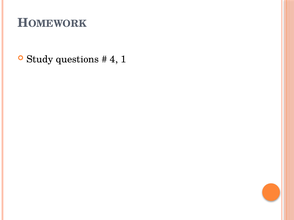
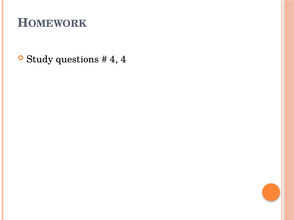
4 1: 1 -> 4
